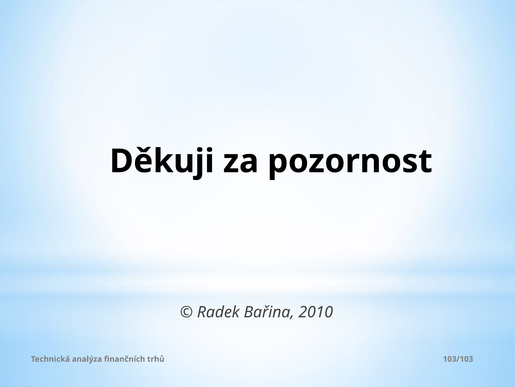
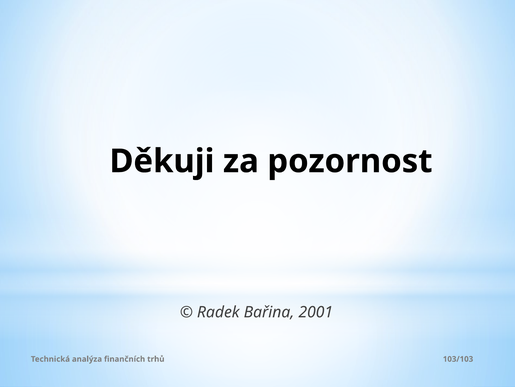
2010: 2010 -> 2001
